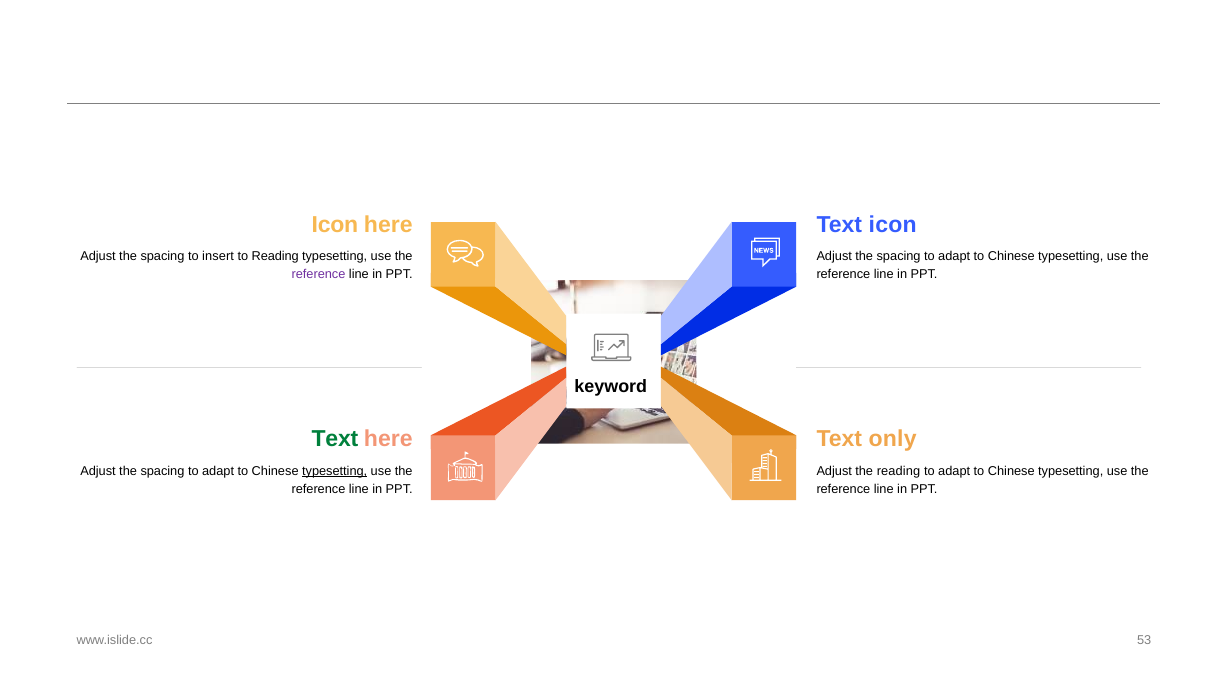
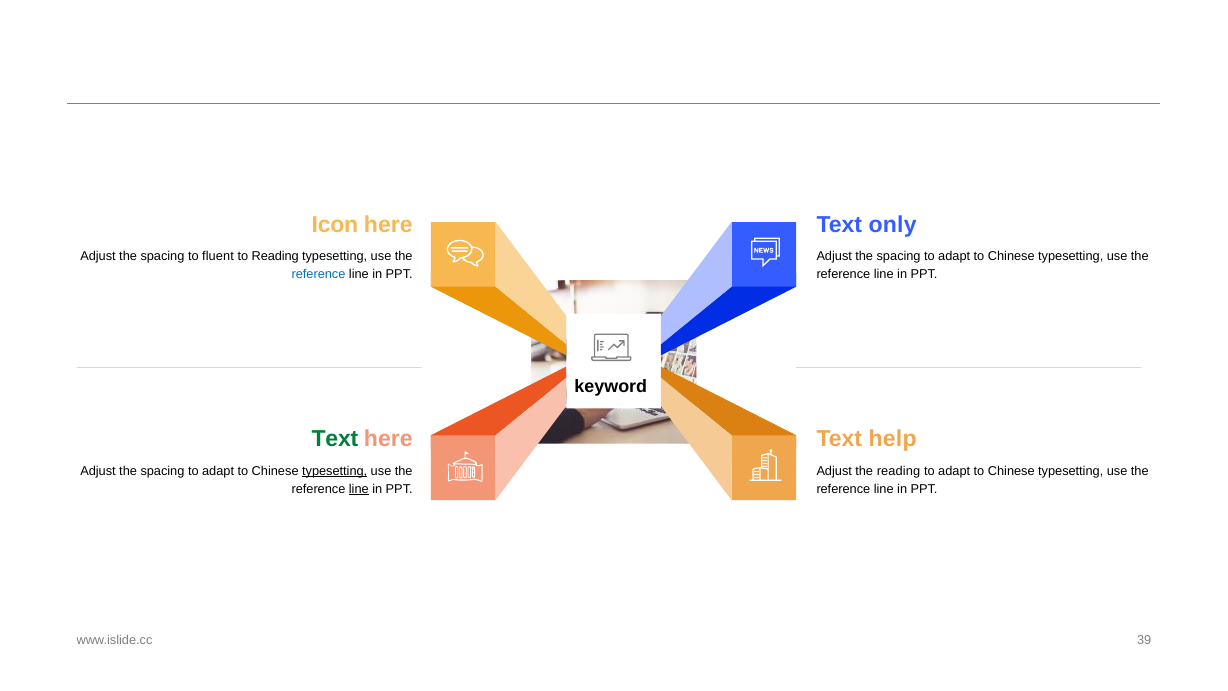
Text icon: icon -> only
insert: insert -> fluent
reference at (319, 275) colour: purple -> blue
only: only -> help
line at (359, 489) underline: none -> present
53: 53 -> 39
